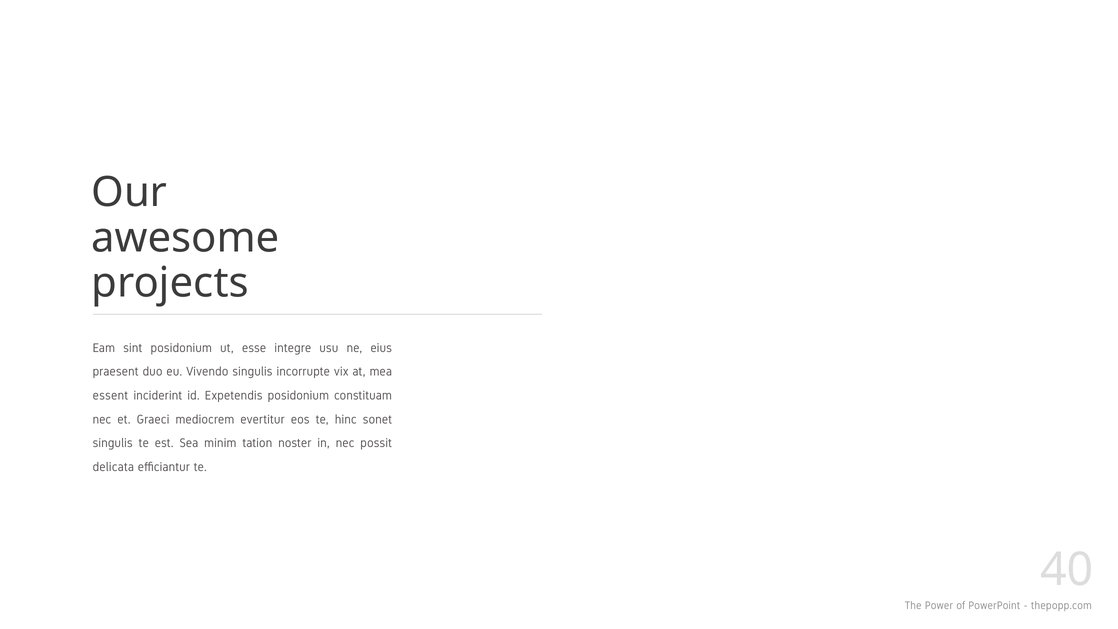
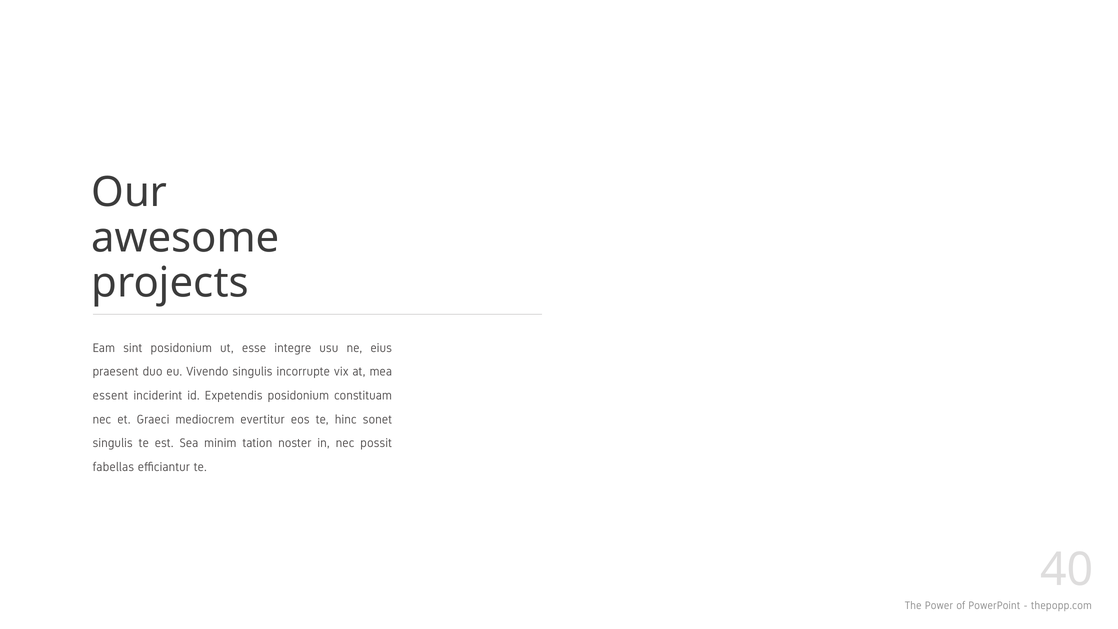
delicata: delicata -> fabellas
